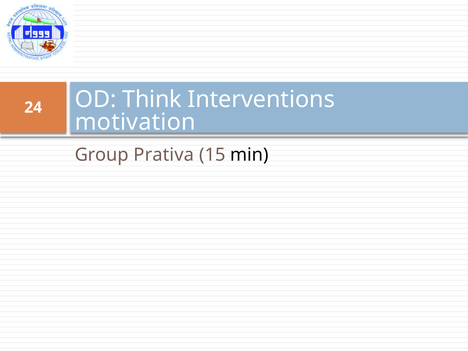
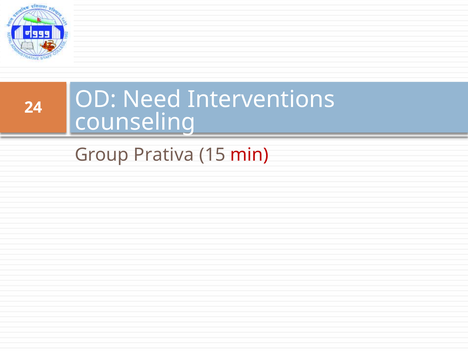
Think: Think -> Need
motivation: motivation -> counseling
min colour: black -> red
